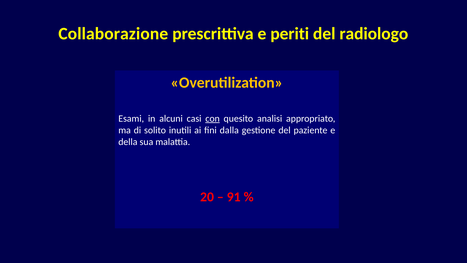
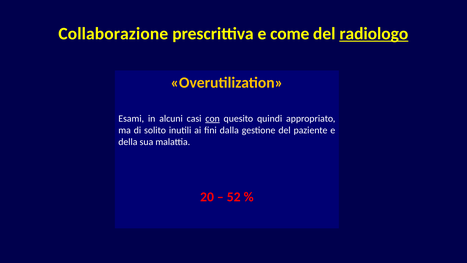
periti: periti -> come
radiologo underline: none -> present
analisi: analisi -> quindi
91: 91 -> 52
